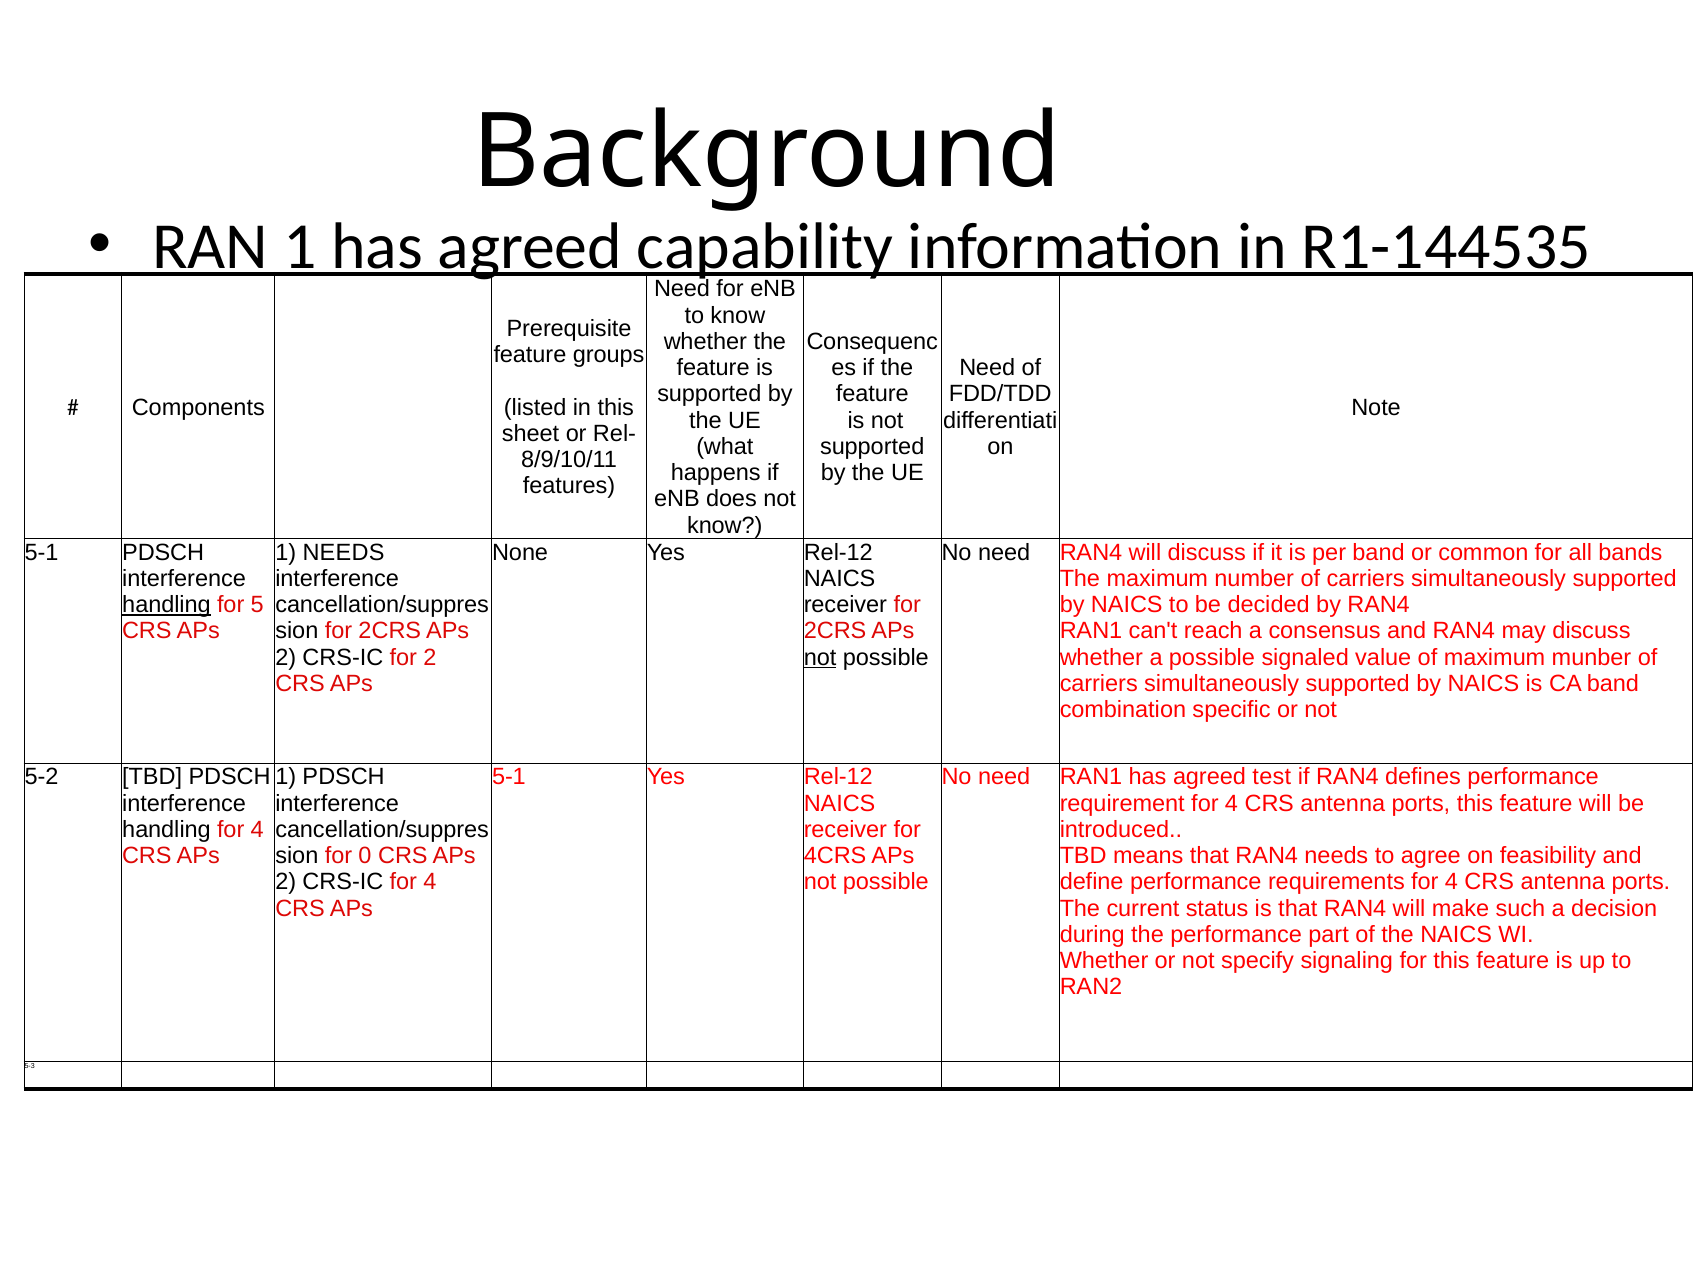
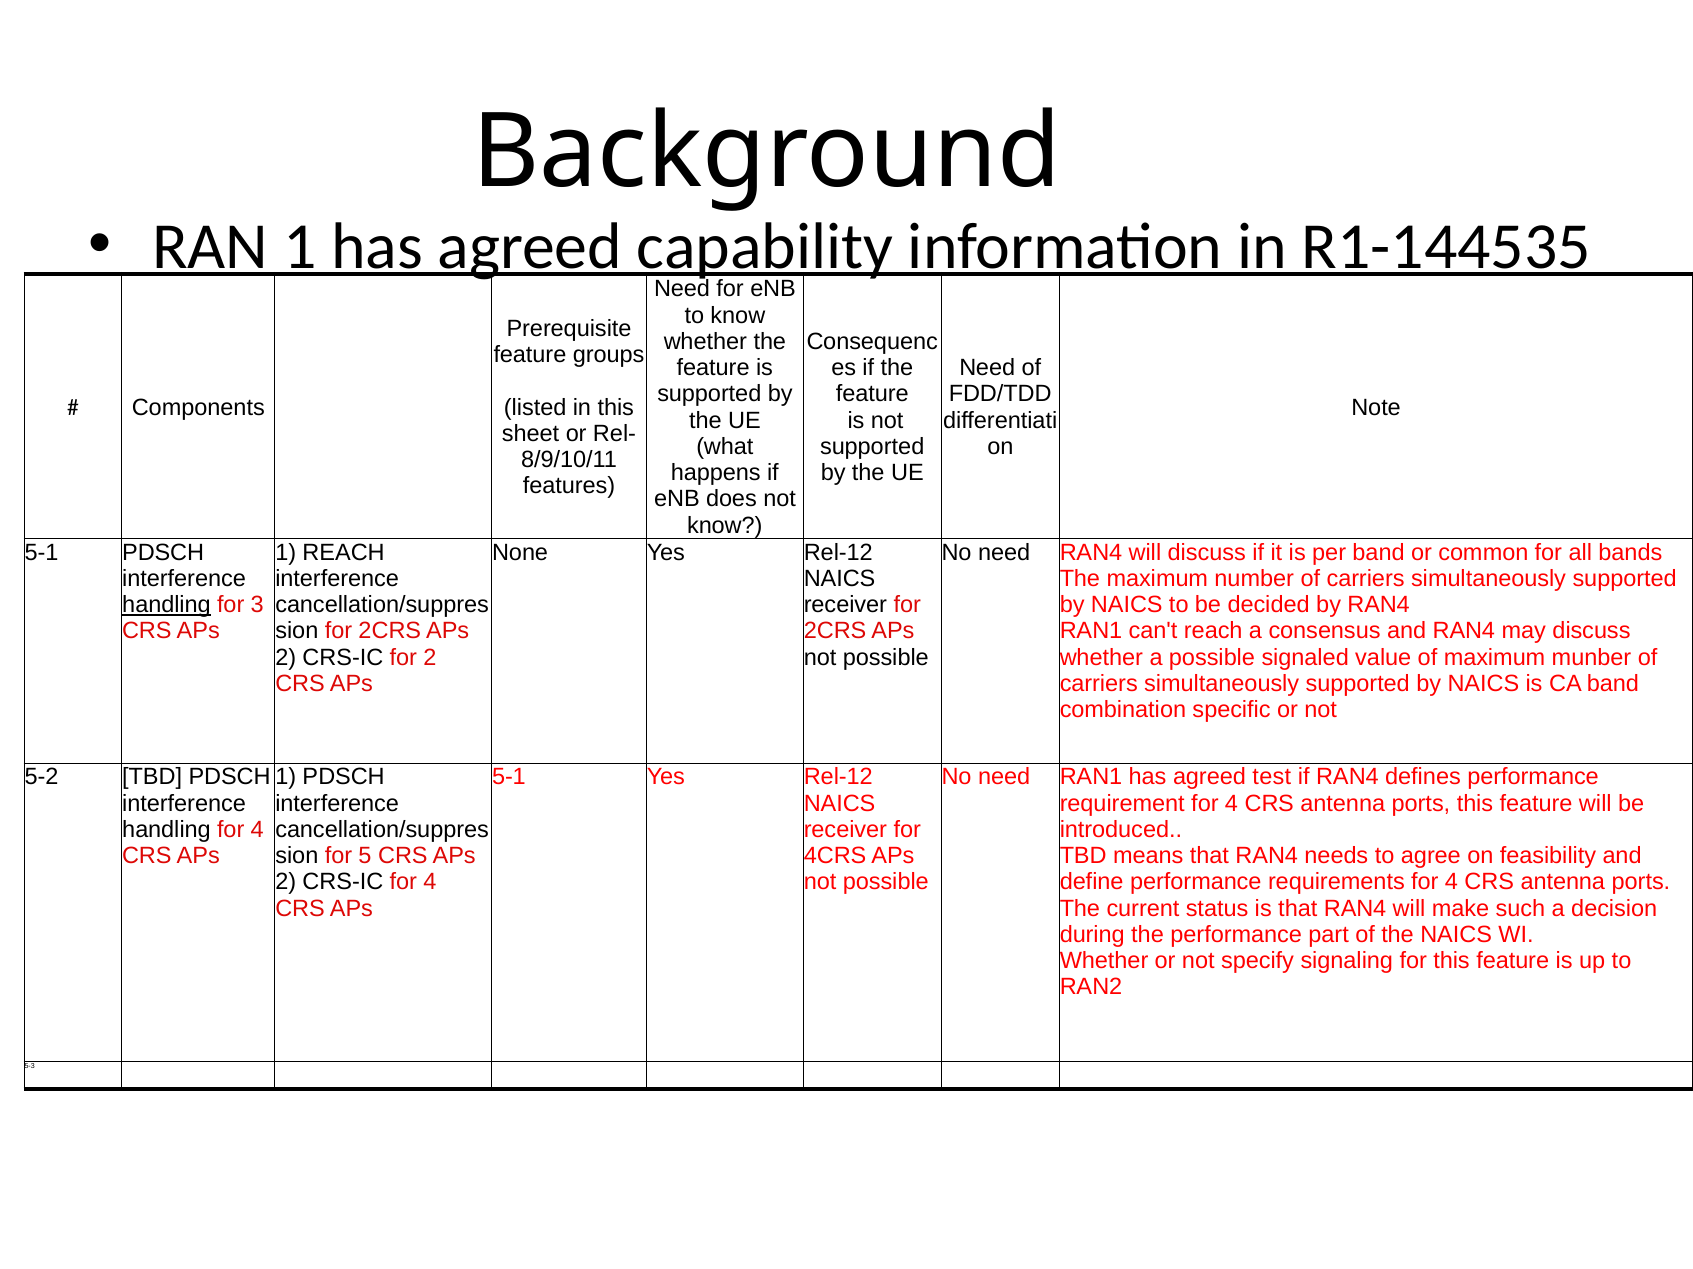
1 NEEDS: NEEDS -> REACH
5: 5 -> 3
not at (820, 658) underline: present -> none
0: 0 -> 5
